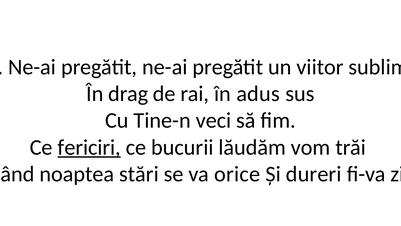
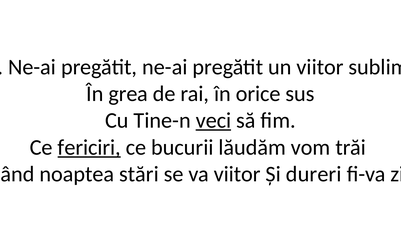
drag: drag -> grea
adus: adus -> orice
veci underline: none -> present
va orice: orice -> viitor
